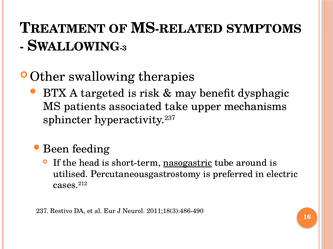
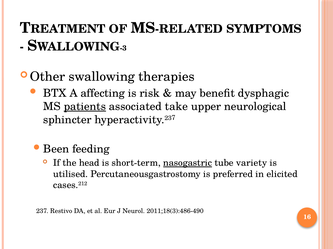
targeted: targeted -> affecting
patients underline: none -> present
mechanisms: mechanisms -> neurological
around: around -> variety
electric: electric -> elicited
